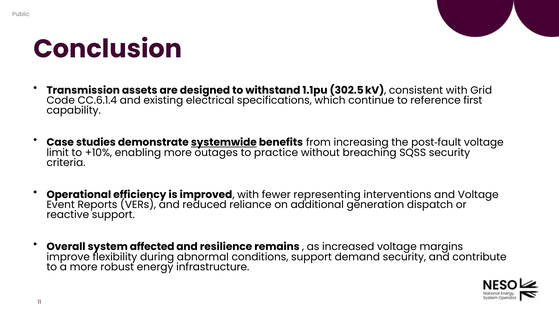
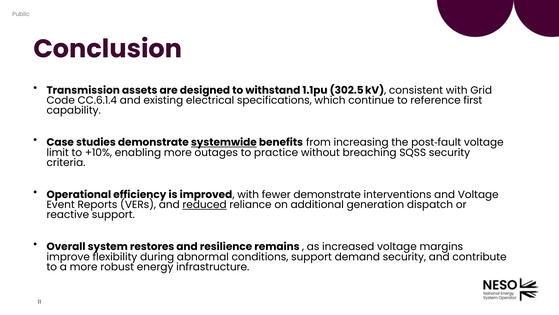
fewer representing: representing -> demonstrate
reduced underline: none -> present
affected: affected -> restores
